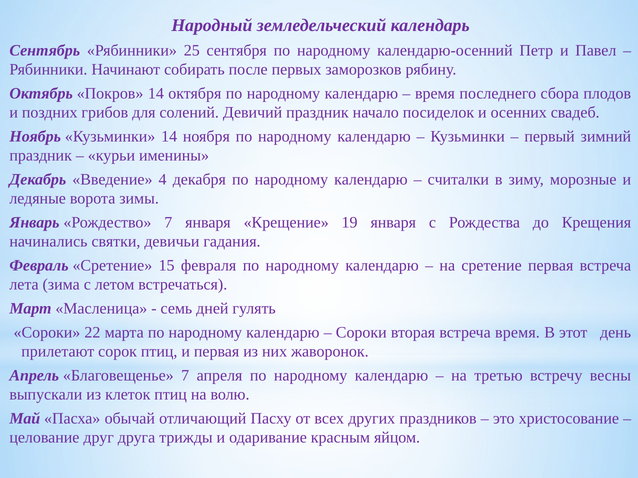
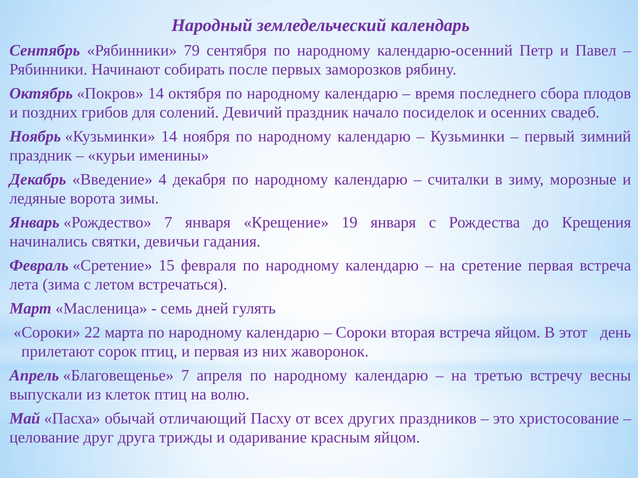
25: 25 -> 79
встреча время: время -> яйцом
